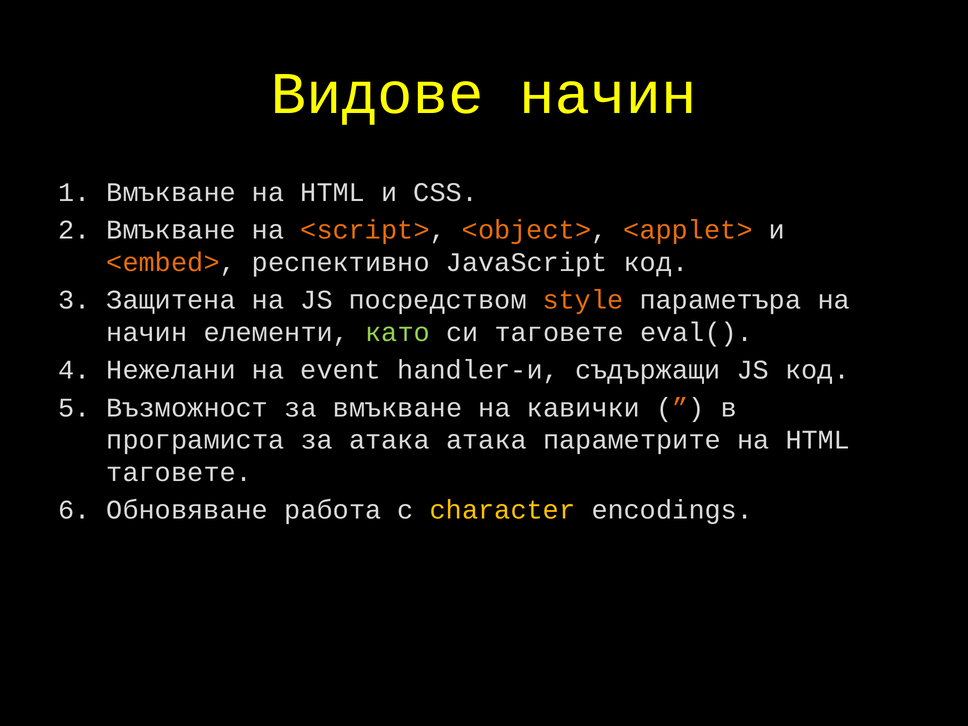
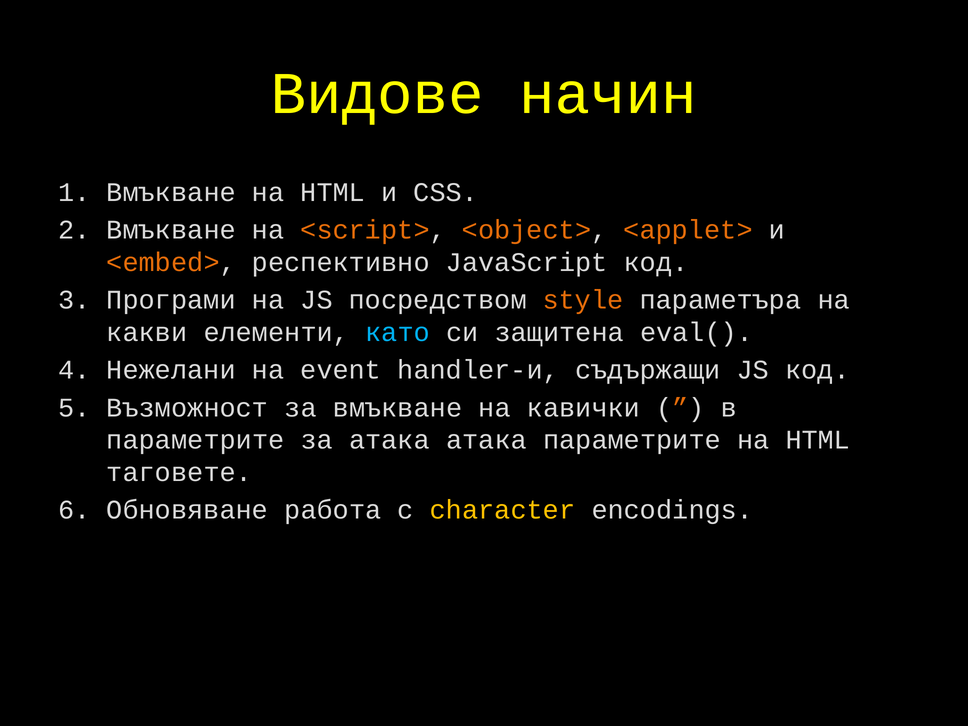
Защитена: Защитена -> Програми
начин at (147, 332): начин -> какви
като colour: light green -> light blue
си таговете: таговете -> защитена
програмиста at (195, 440): програмиста -> параметрите
